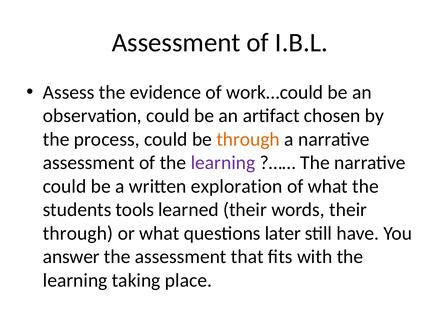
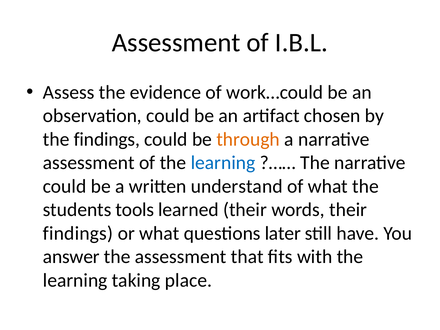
the process: process -> findings
learning at (223, 163) colour: purple -> blue
exploration: exploration -> understand
through at (78, 233): through -> findings
